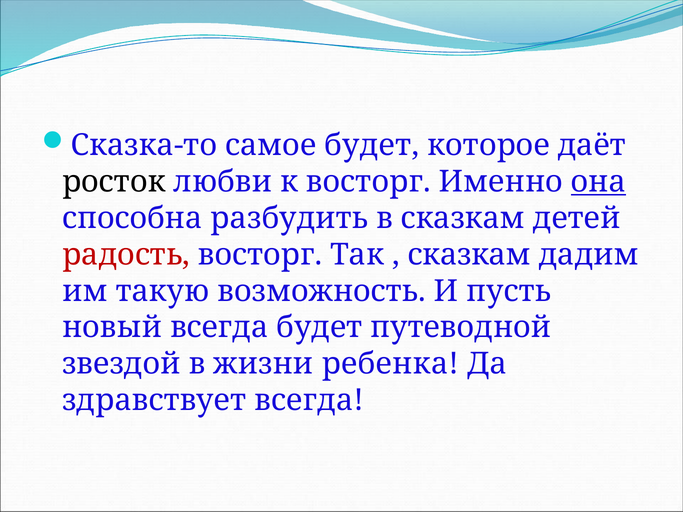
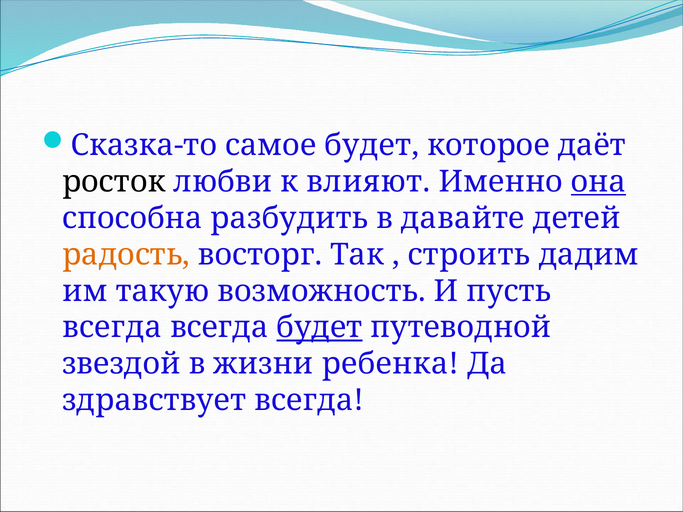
к восторг: восторг -> влияют
в сказкам: сказкам -> давайте
радость colour: red -> orange
сказкам at (469, 255): сказкам -> строить
новый at (112, 328): новый -> всегда
будет at (319, 328) underline: none -> present
